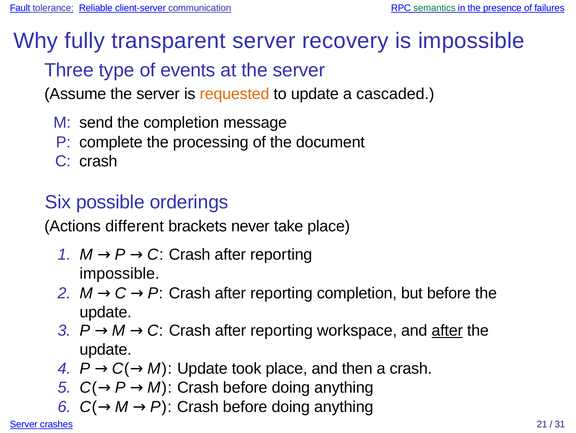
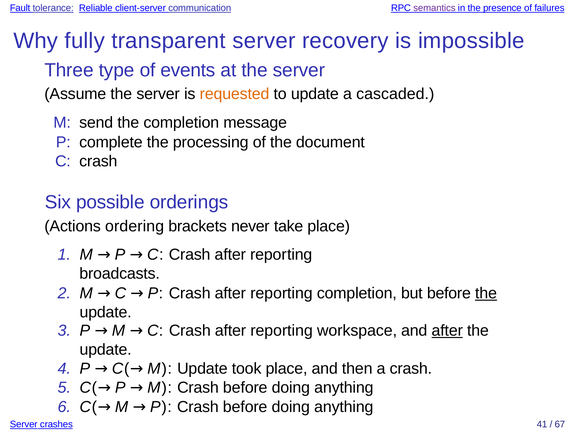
semantics colour: green -> purple
different: different -> ordering
impossible at (119, 273): impossible -> broadcasts
the at (486, 293) underline: none -> present
21: 21 -> 41
31: 31 -> 67
